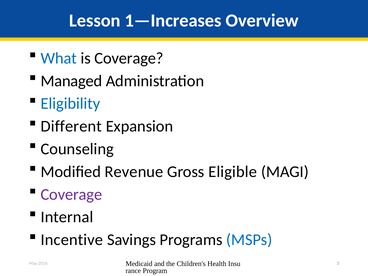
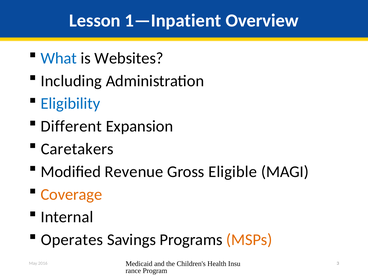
1—Increases: 1—Increases -> 1—Inpatient
is Coverage: Coverage -> Websites
Managed: Managed -> Including
Counseling: Counseling -> Caretakers
Coverage at (71, 194) colour: purple -> orange
Incentive: Incentive -> Operates
MSPs colour: blue -> orange
